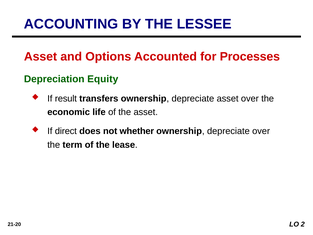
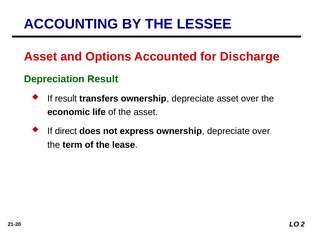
Processes: Processes -> Discharge
Depreciation Equity: Equity -> Result
whether: whether -> express
